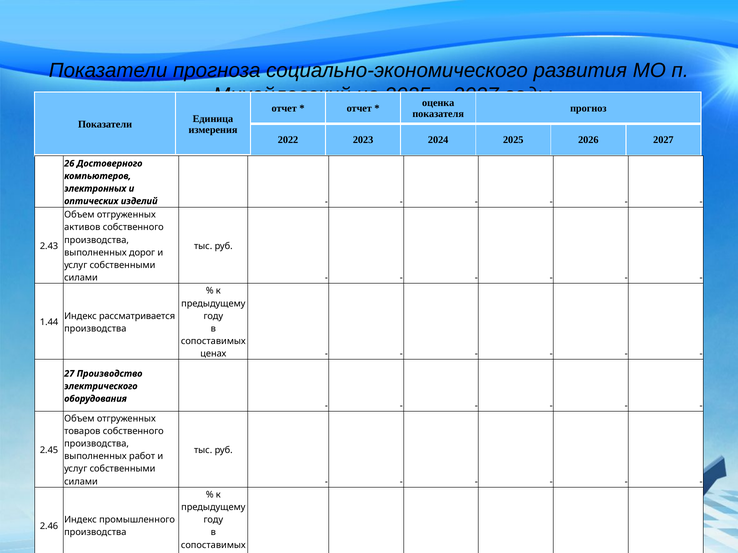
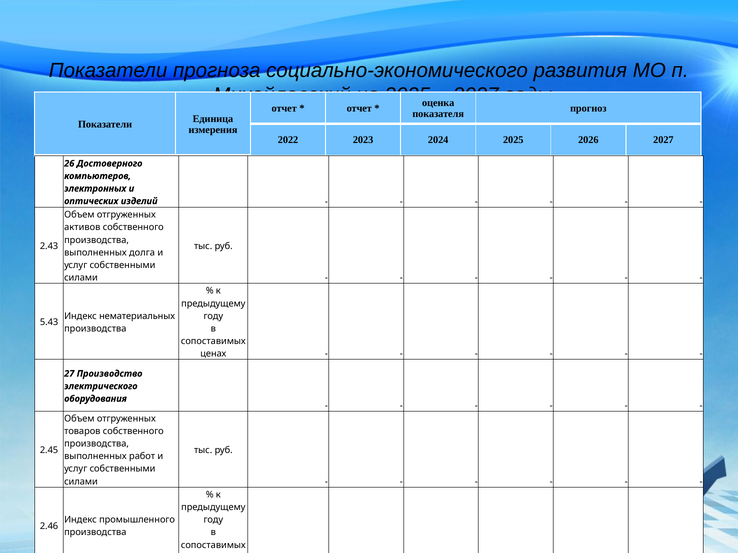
дорог: дорог -> долга
рассматривается: рассматривается -> нематериальных
1.44: 1.44 -> 5.43
